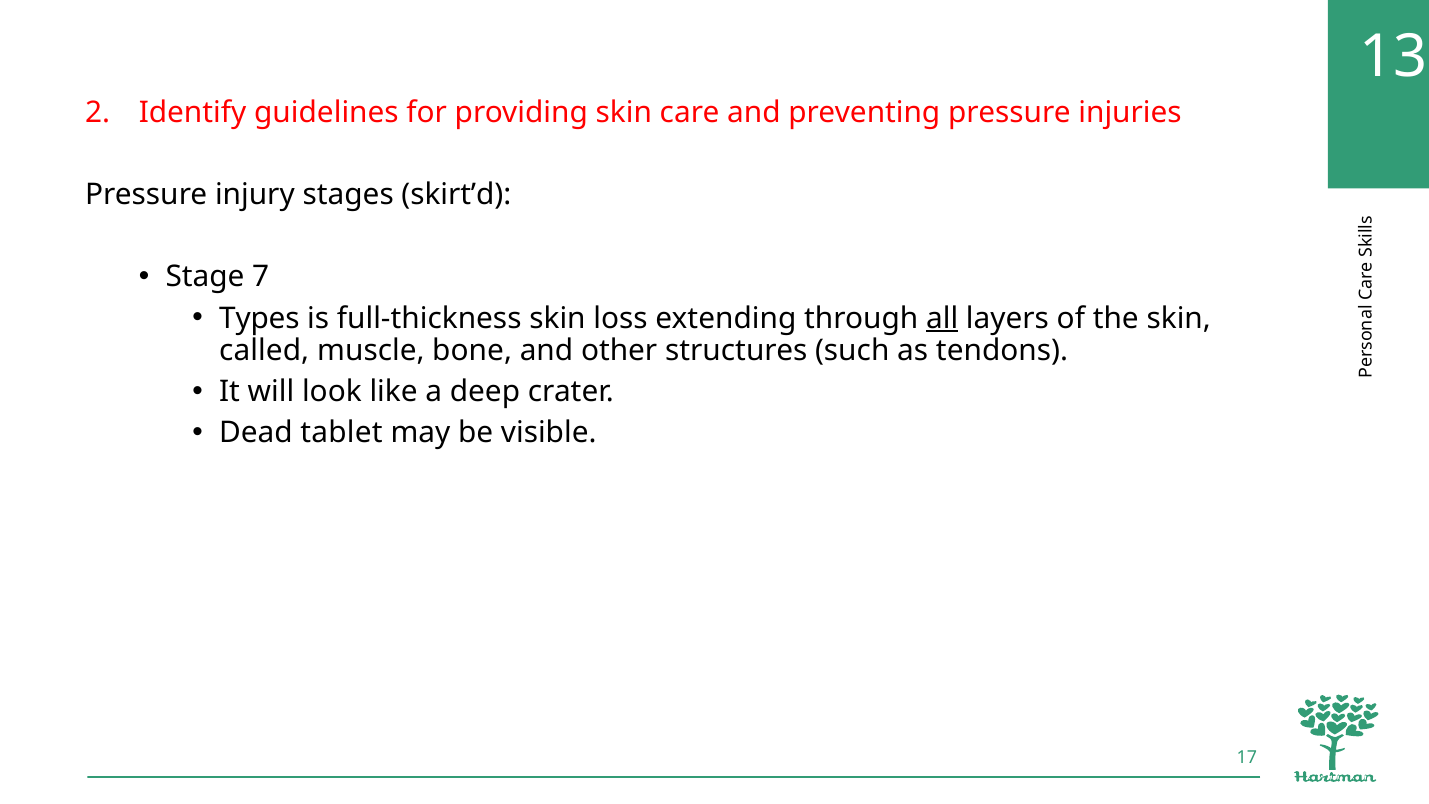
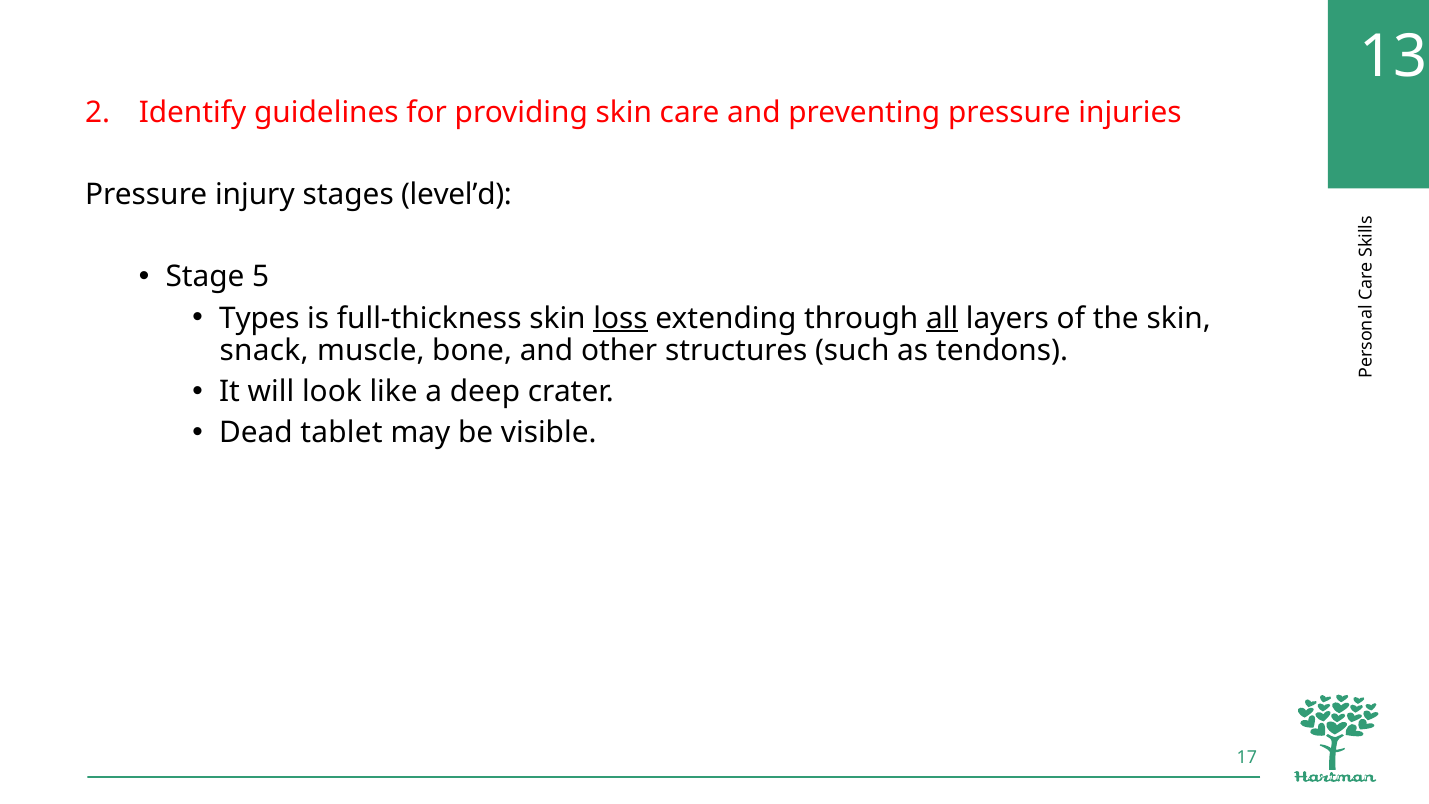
skirt’d: skirt’d -> level’d
7: 7 -> 5
loss underline: none -> present
called: called -> snack
